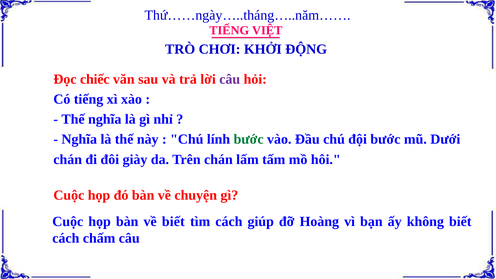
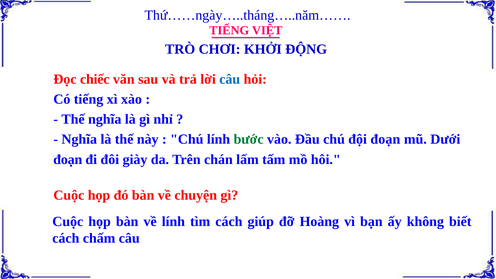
câu at (230, 79) colour: purple -> blue
đội bước: bước -> đoạn
chán at (68, 159): chán -> đoạn
về biết: biết -> lính
